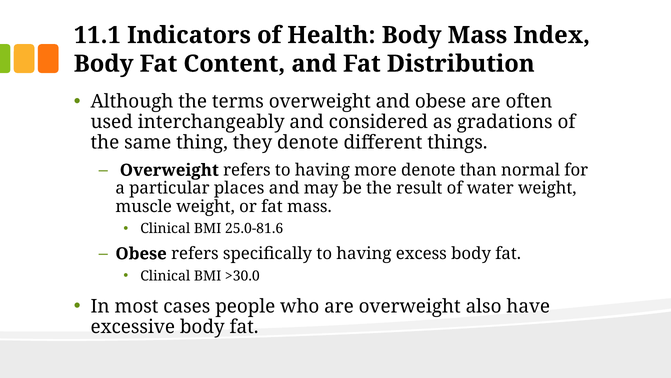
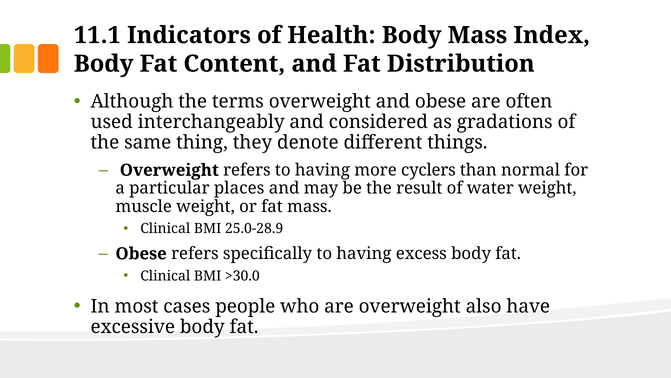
more denote: denote -> cyclers
25.0-81.6: 25.0-81.6 -> 25.0-28.9
